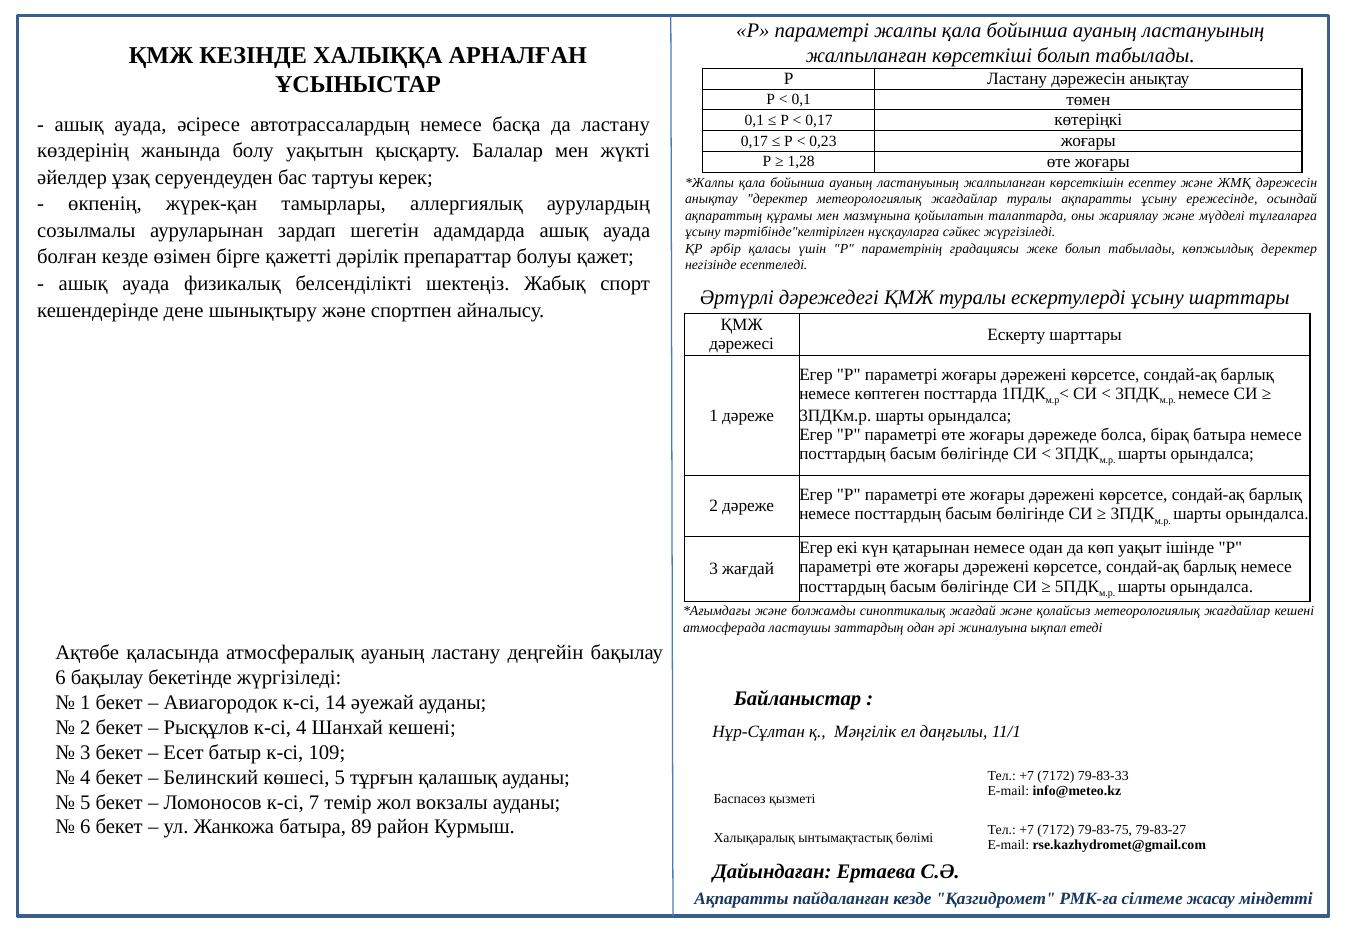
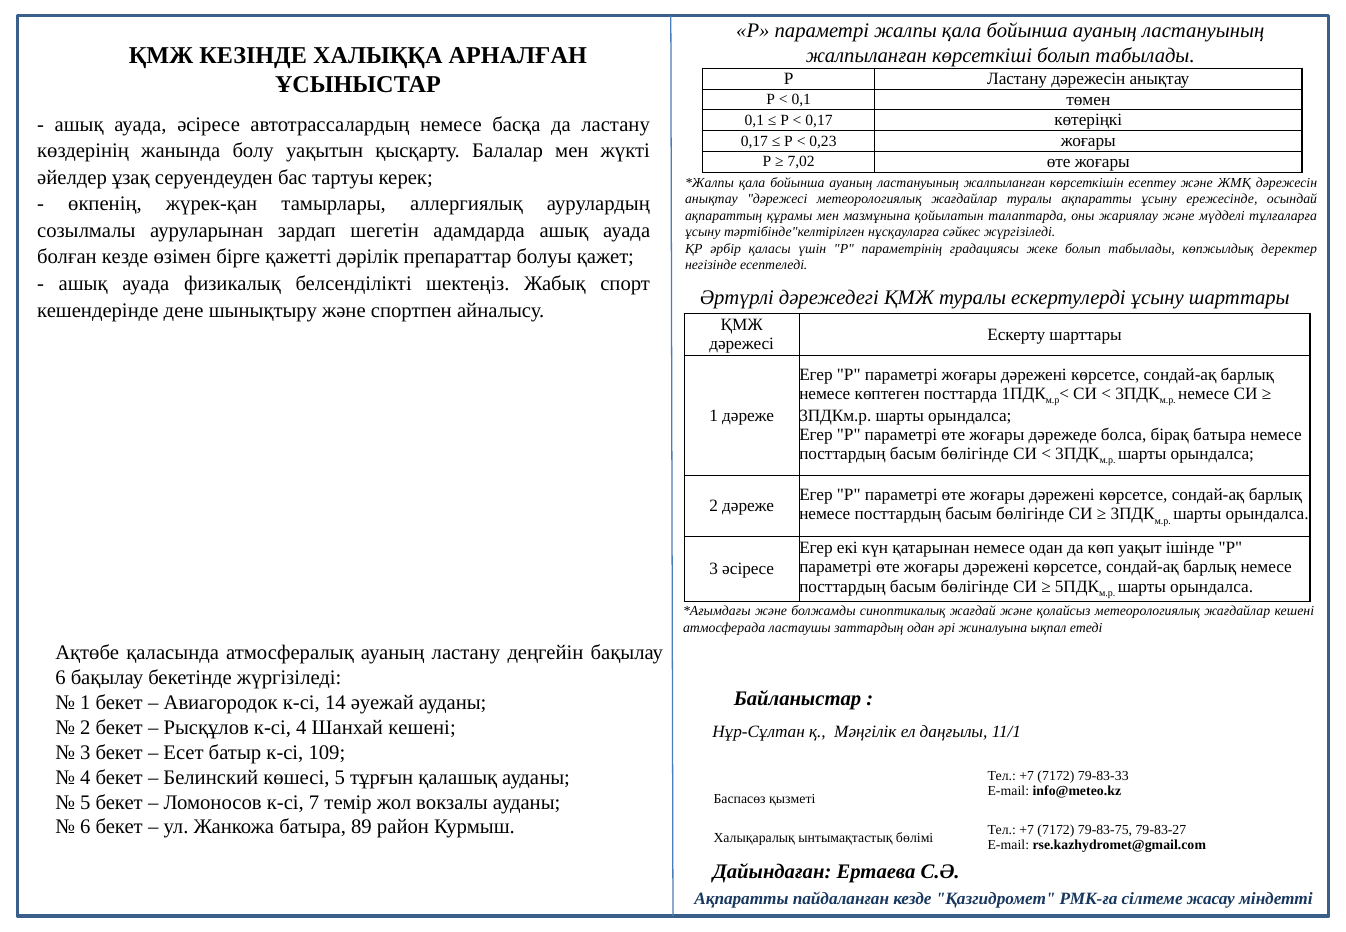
1,28: 1,28 -> 7,02
анықтау деректер: деректер -> дәрежесі
3 жағдай: жағдай -> әсіресе
